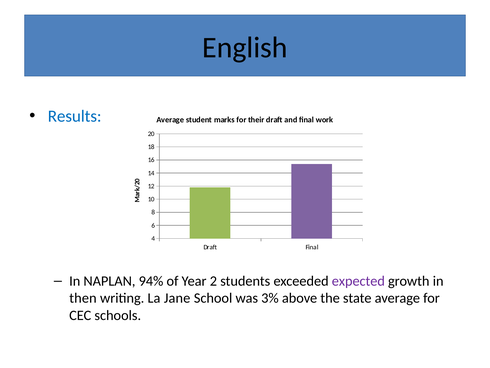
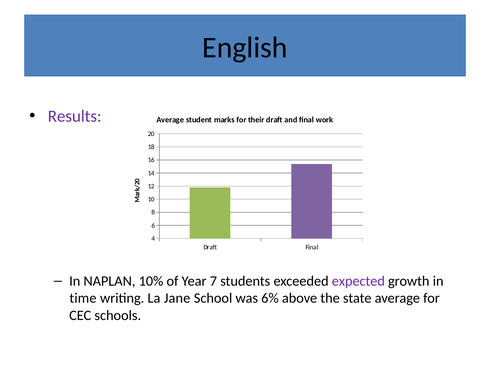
Results colour: blue -> purple
94%: 94% -> 10%
Year 2: 2 -> 7
then: then -> time
3%: 3% -> 6%
